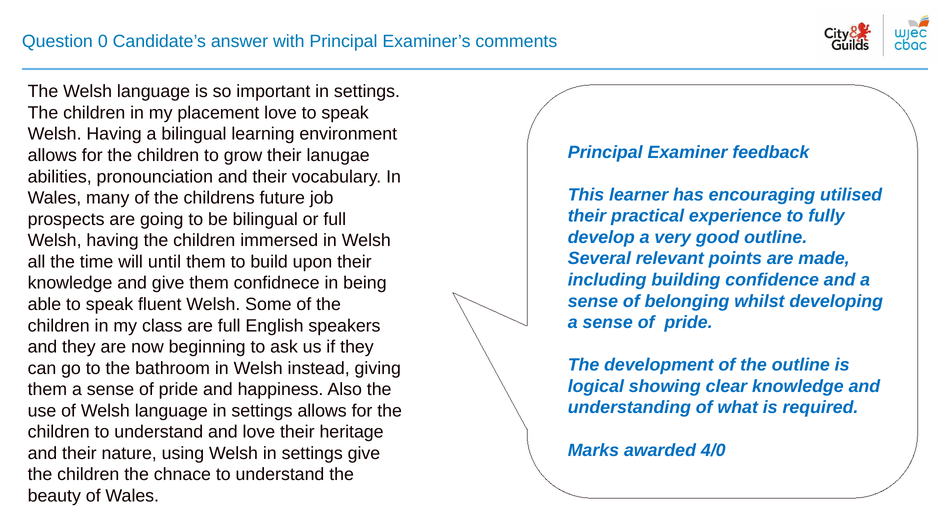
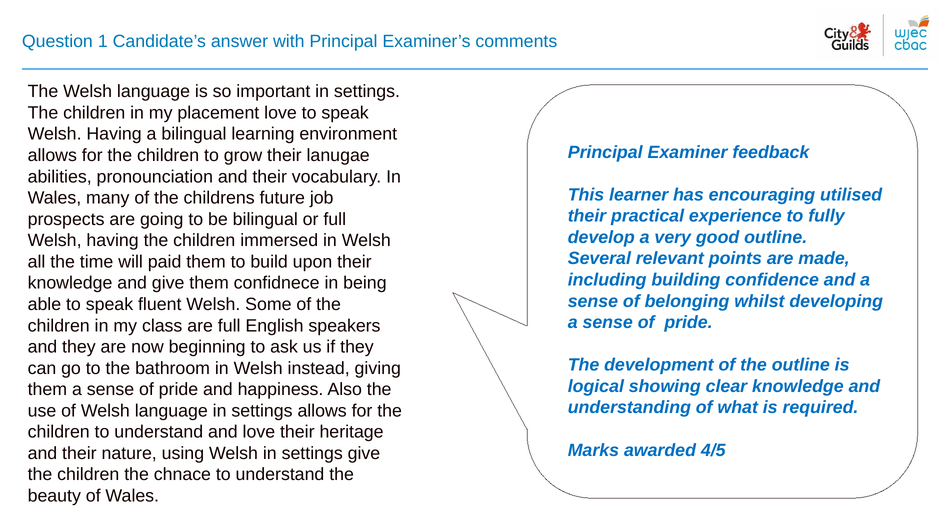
0: 0 -> 1
until: until -> paid
4/0: 4/0 -> 4/5
